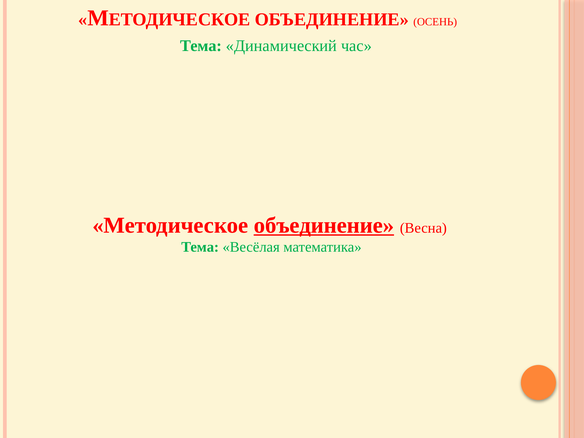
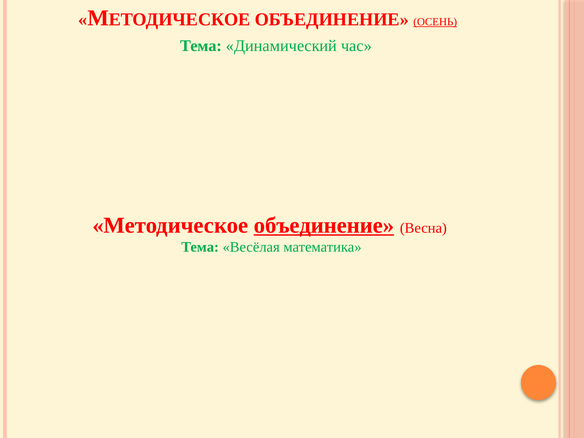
ОСЕНЬ underline: none -> present
